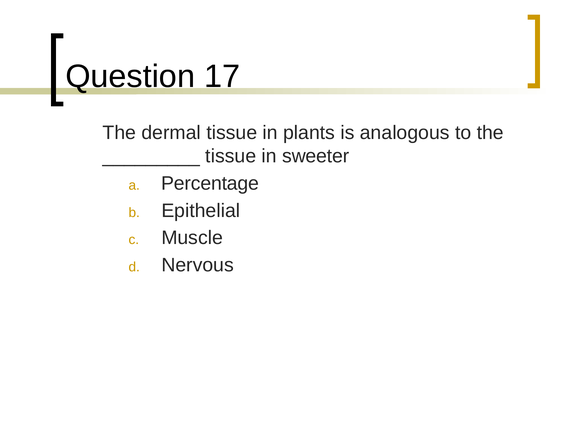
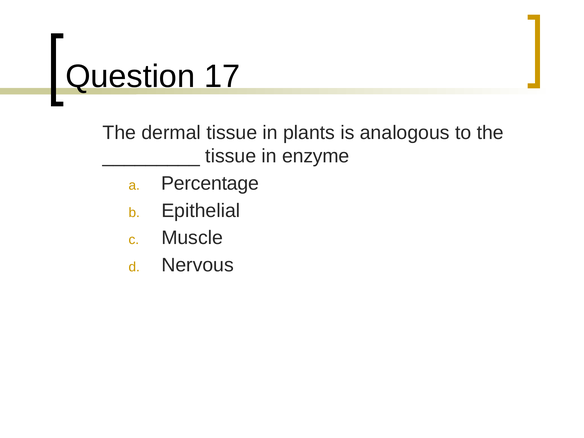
sweeter: sweeter -> enzyme
